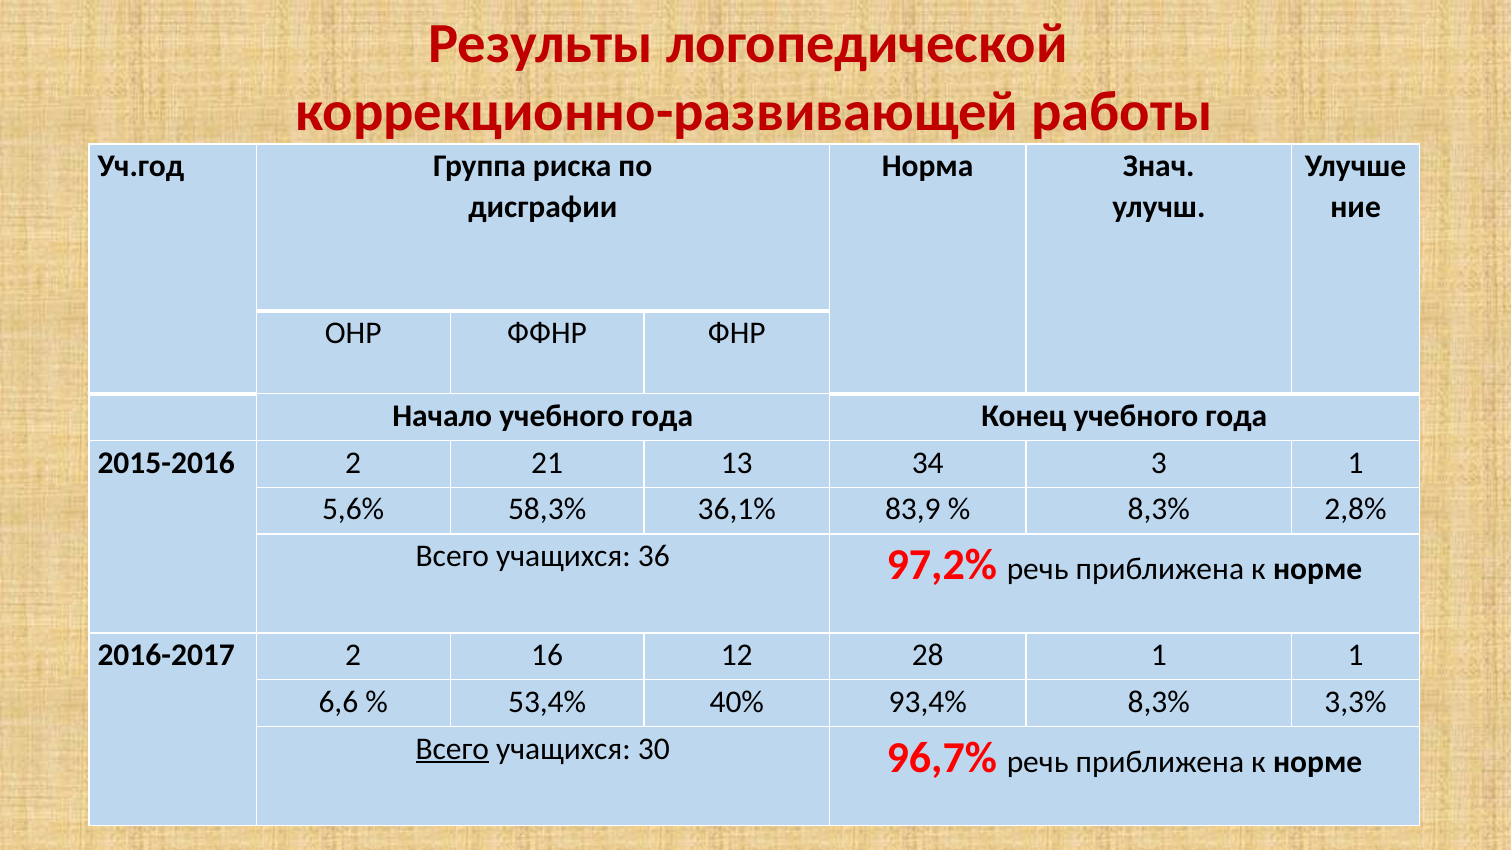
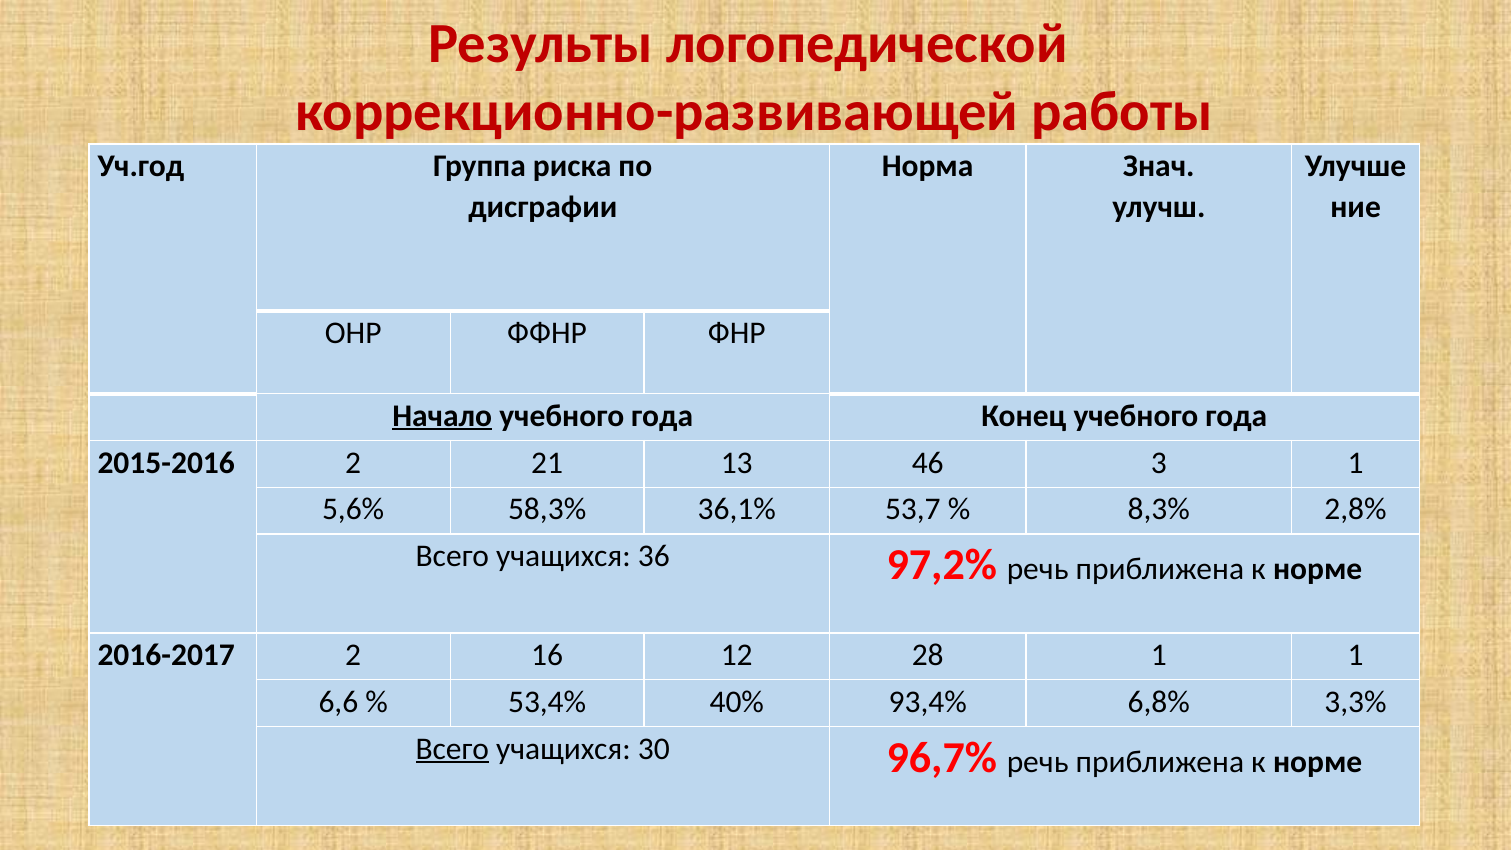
Начало underline: none -> present
34: 34 -> 46
83,9: 83,9 -> 53,7
93,4% 8,3%: 8,3% -> 6,8%
